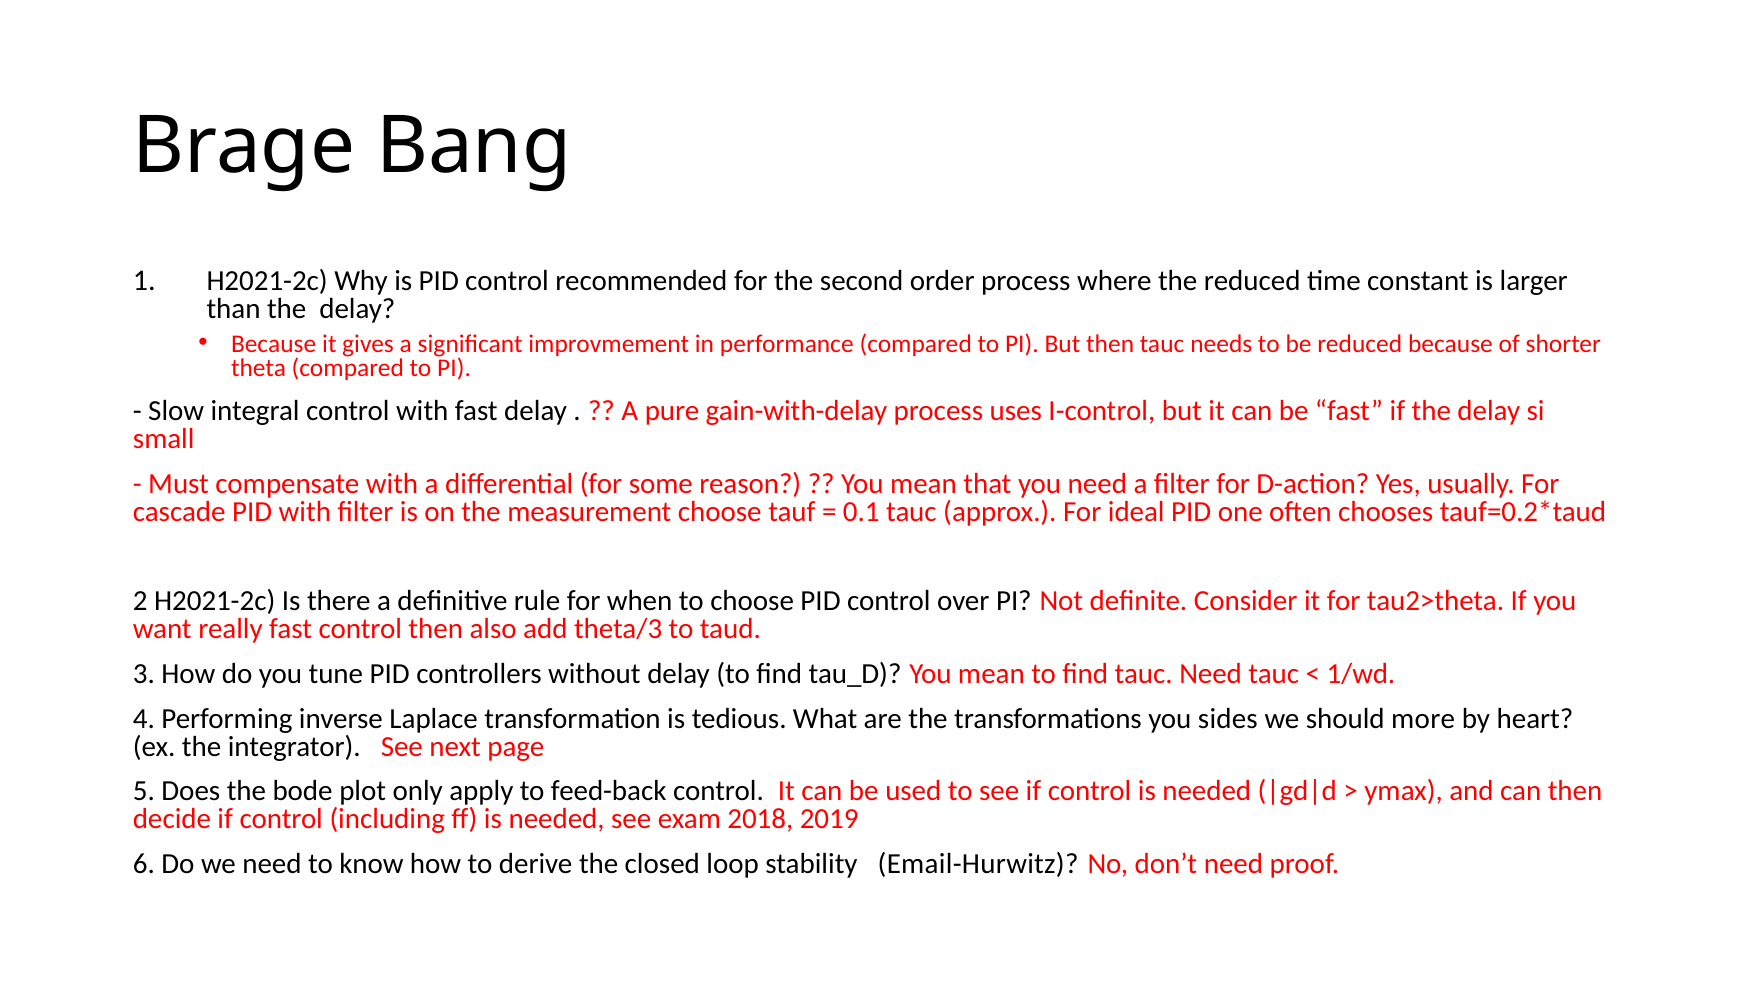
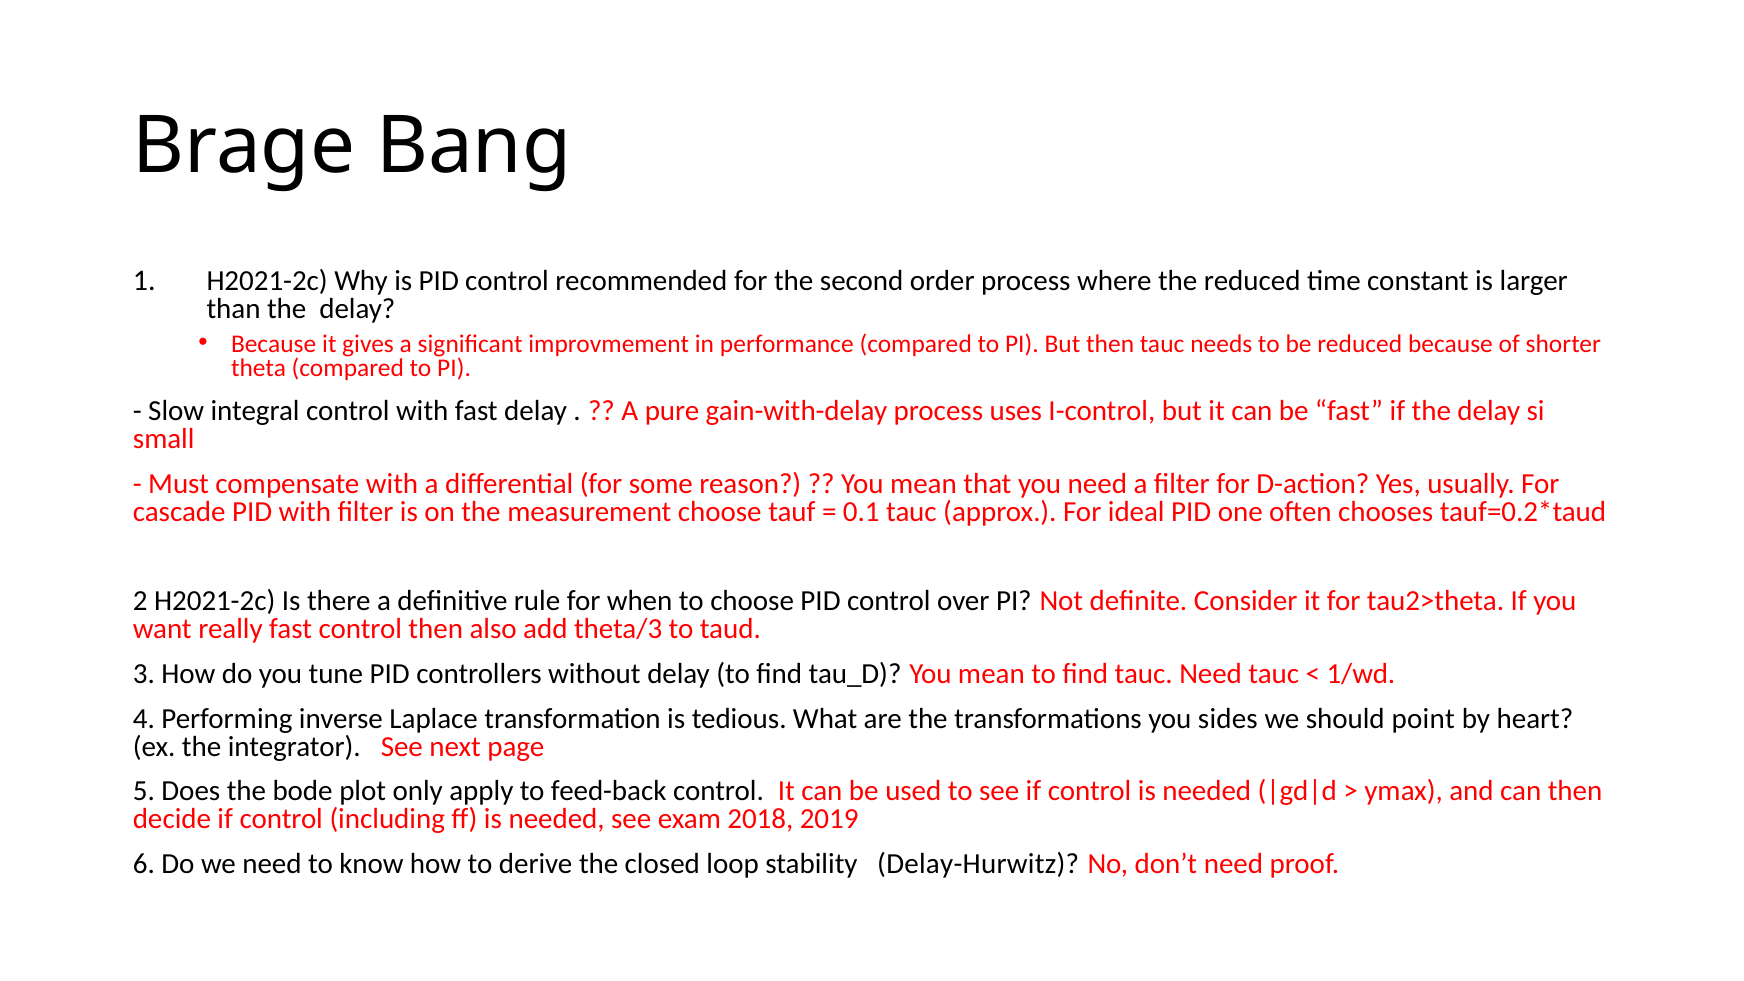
more: more -> point
Email-Hurwitz: Email-Hurwitz -> Delay-Hurwitz
